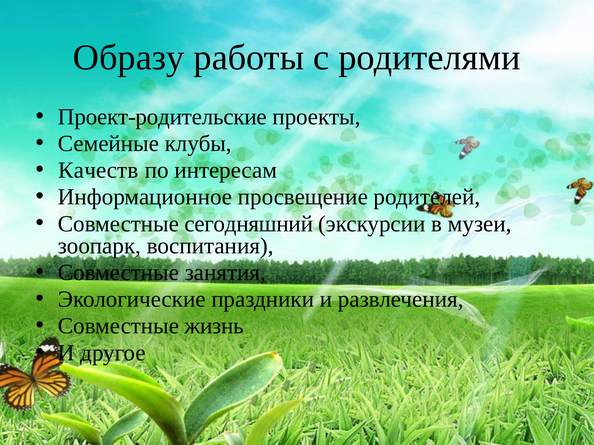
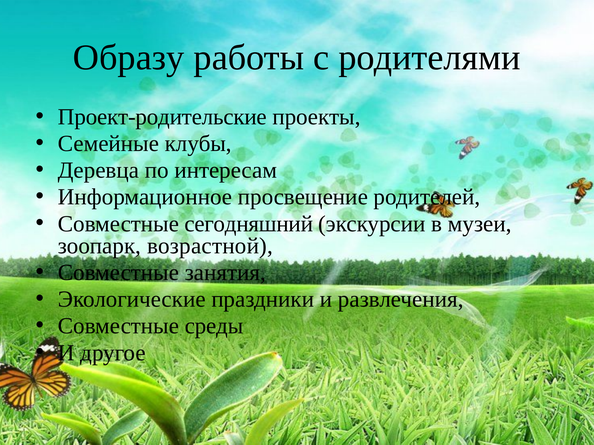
Качеств: Качеств -> Деревца
воспитания: воспитания -> возрастной
жизнь: жизнь -> среды
